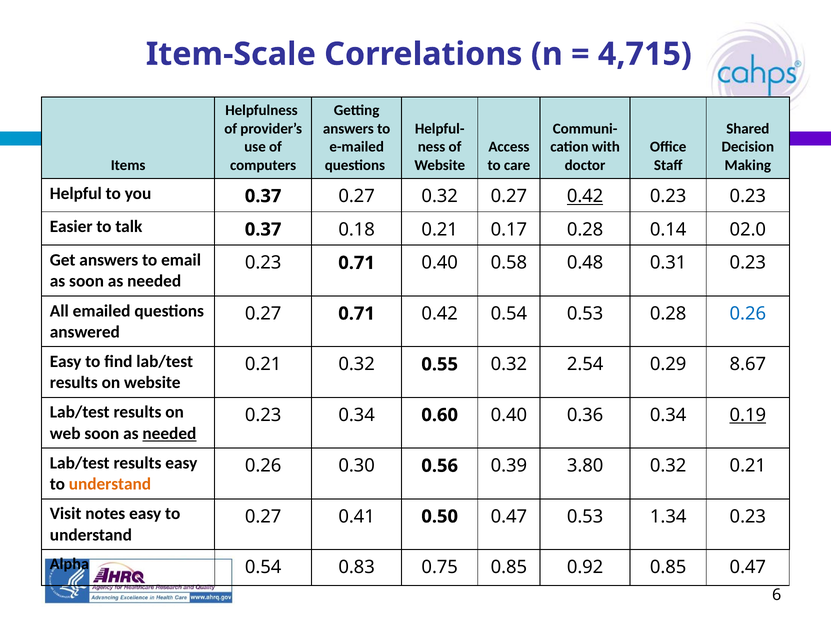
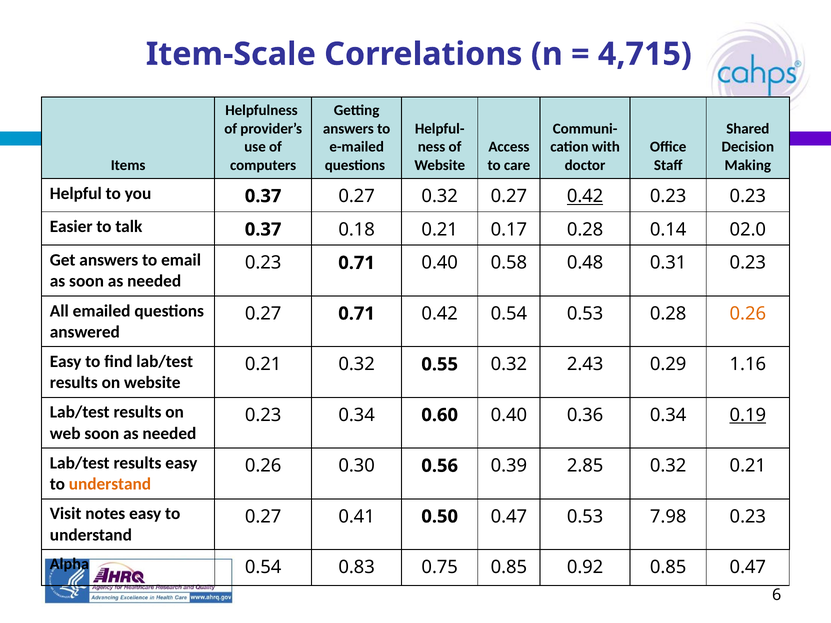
0.26 at (748, 314) colour: blue -> orange
2.54: 2.54 -> 2.43
8.67: 8.67 -> 1.16
needed at (169, 434) underline: present -> none
3.80: 3.80 -> 2.85
1.34: 1.34 -> 7.98
